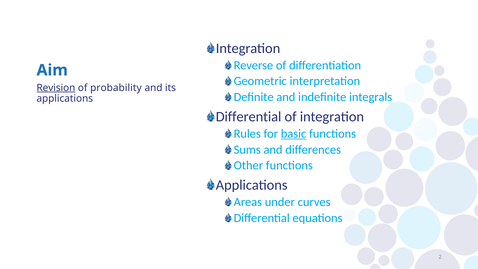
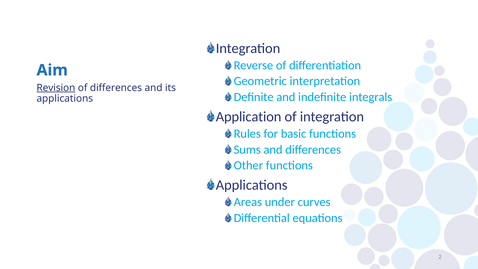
of probability: probability -> differences
Differential at (249, 117): Differential -> Application
basic underline: present -> none
